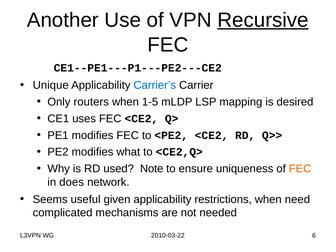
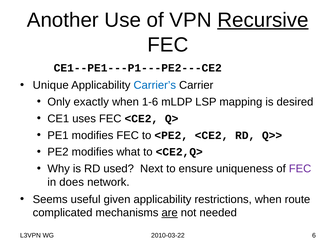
routers: routers -> exactly
1-5: 1-5 -> 1-6
Note: Note -> Next
FEC at (300, 169) colour: orange -> purple
need: need -> route
are underline: none -> present
